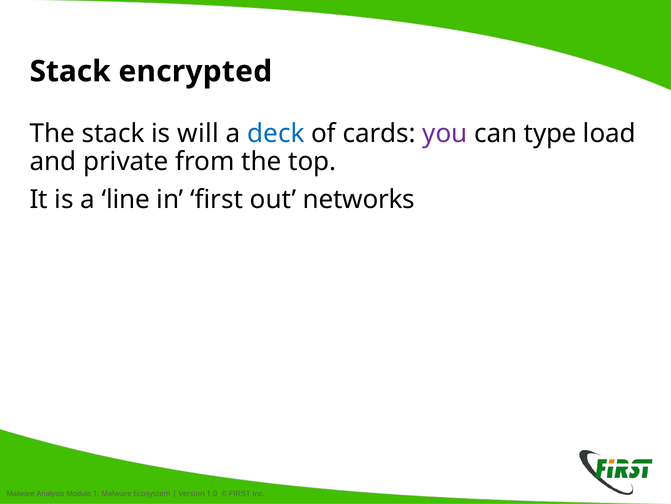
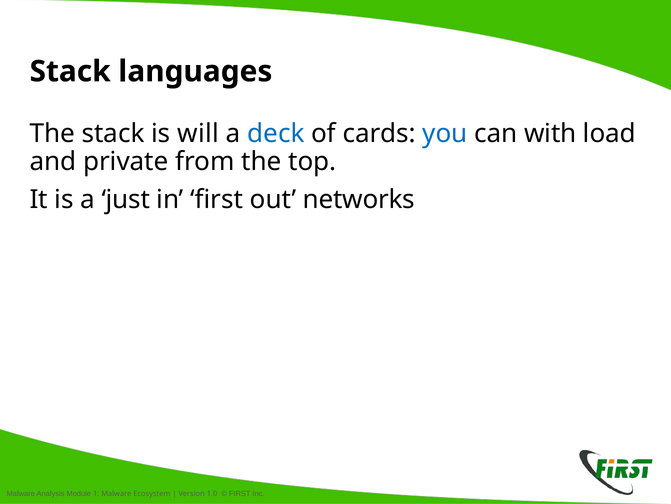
encrypted: encrypted -> languages
you colour: purple -> blue
type: type -> with
line: line -> just
